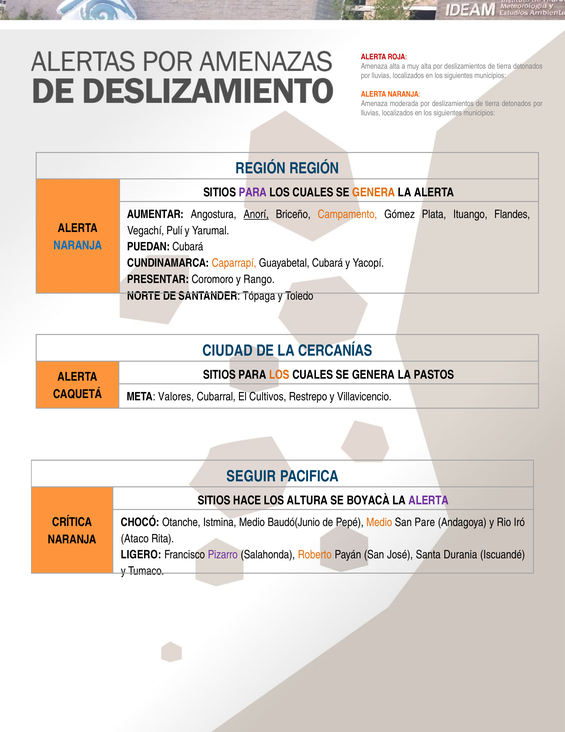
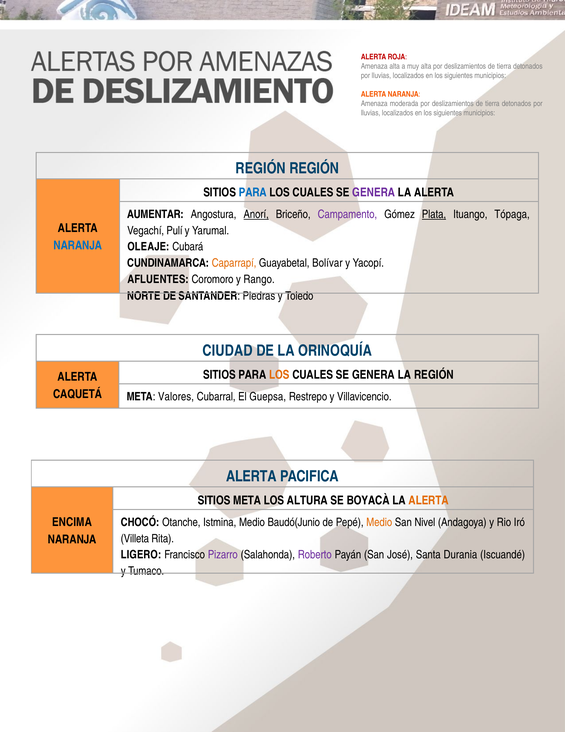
PARA at (253, 192) colour: purple -> blue
GENERA at (374, 192) colour: orange -> purple
Campamento colour: orange -> purple
Plata underline: none -> present
Flandes: Flandes -> Tópaga
PUEDAN: PUEDAN -> OLEAJE
Guayabetal Cubará: Cubará -> Bolívar
PRESENTAR: PRESENTAR -> AFLUENTES
Tópaga: Tópaga -> Piedras
CERCANÍAS: CERCANÍAS -> ORINOQUÍA
LA PASTOS: PASTOS -> REGIÓN
Cultivos: Cultivos -> Guepsa
SEGUIR at (251, 476): SEGUIR -> ALERTA
SITIOS HACE: HACE -> META
ALERTA at (429, 500) colour: purple -> orange
CRÍTICA: CRÍTICA -> ENCIMA
Pare: Pare -> Nivel
Ataco: Ataco -> Villeta
Roberto colour: orange -> purple
